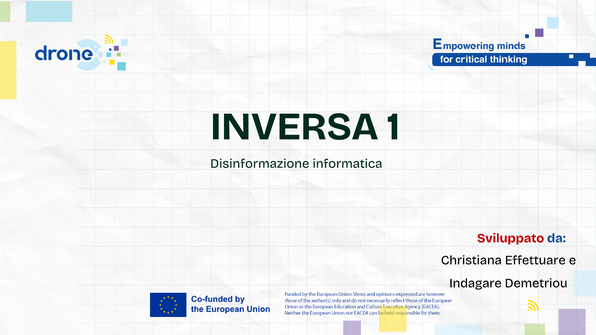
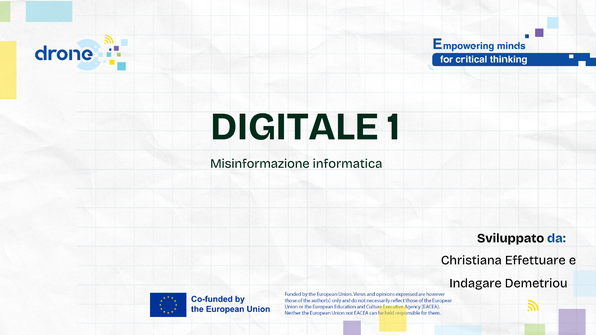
INVERSA: INVERSA -> DIGITALE
Disinformazione: Disinformazione -> Misinformazione
Sviluppato colour: red -> black
